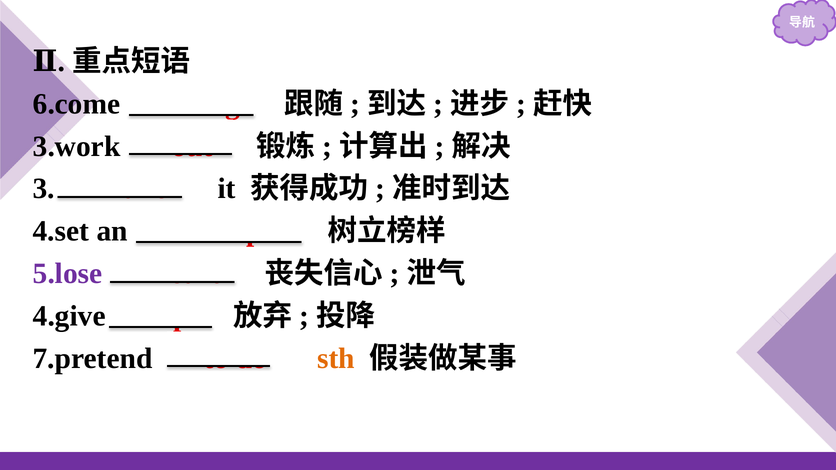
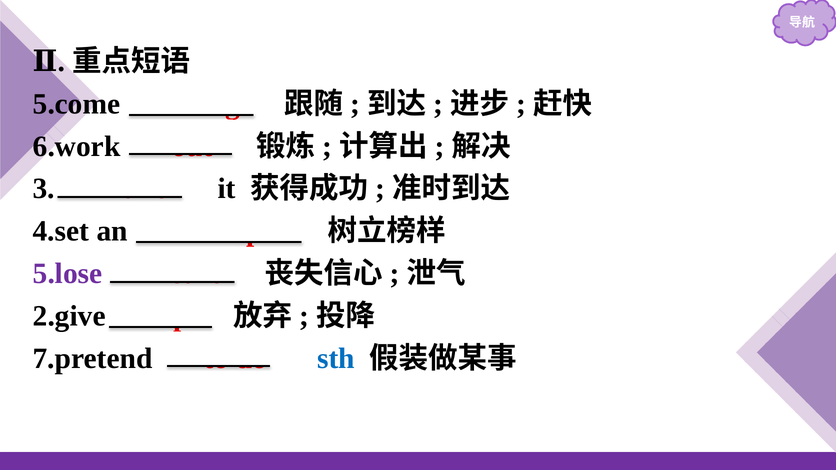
6.come: 6.come -> 5.come
3.work: 3.work -> 6.work
4.give: 4.give -> 2.give
sth colour: orange -> blue
